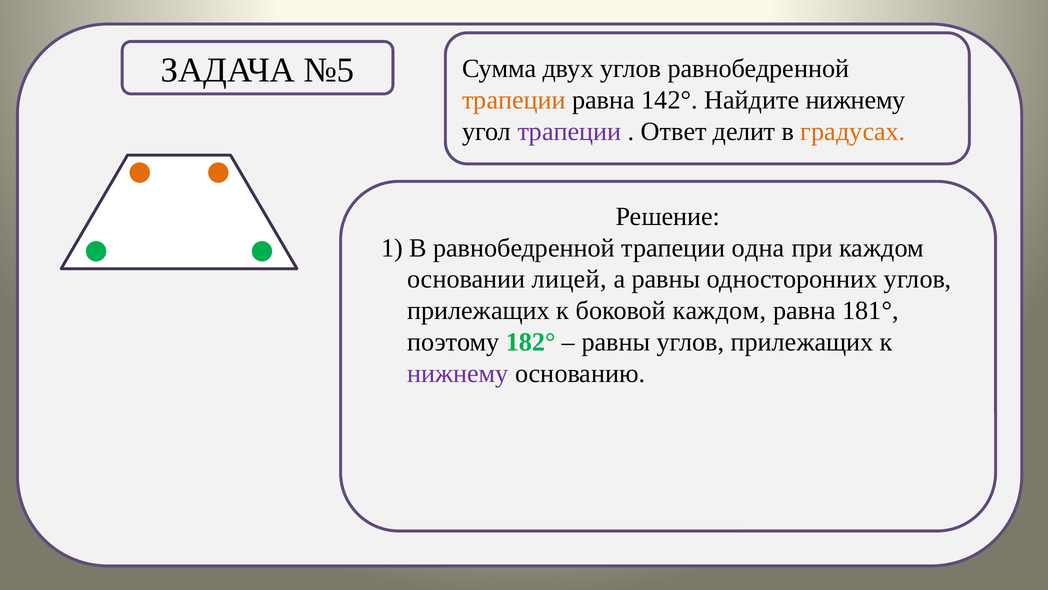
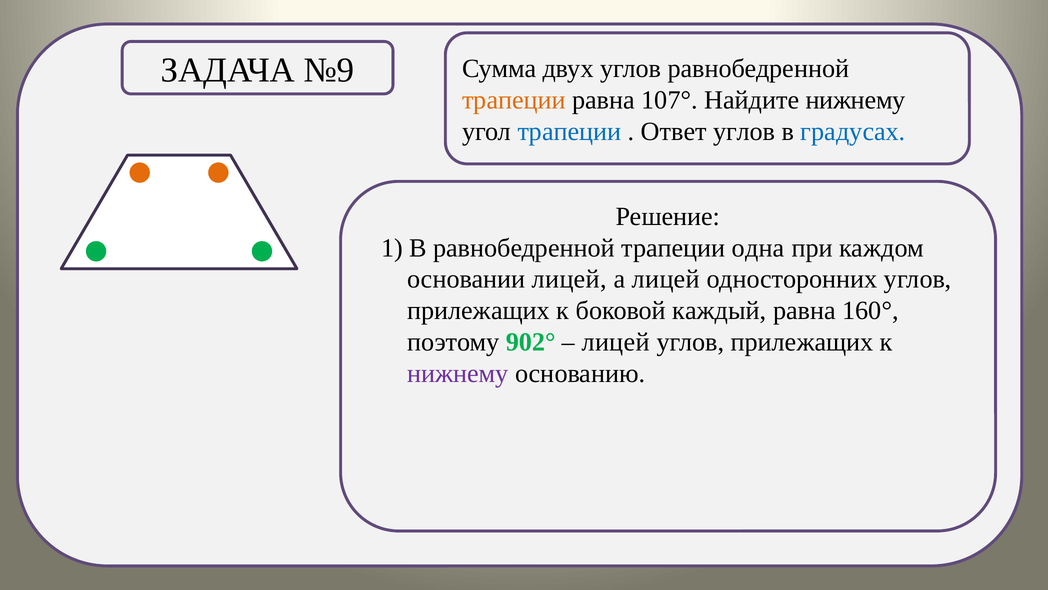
№5: №5 -> №9
142°: 142° -> 107°
трапеции at (569, 132) colour: purple -> blue
Ответ делит: делит -> углов
градусах colour: orange -> blue
а равны: равны -> лицей
боковой каждом: каждом -> каждый
181°: 181° -> 160°
182°: 182° -> 902°
равны at (616, 342): равны -> лицей
